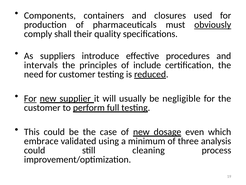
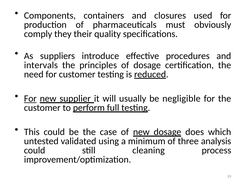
obviously underline: present -> none
shall: shall -> they
of include: include -> dosage
even: even -> does
embrace: embrace -> untested
